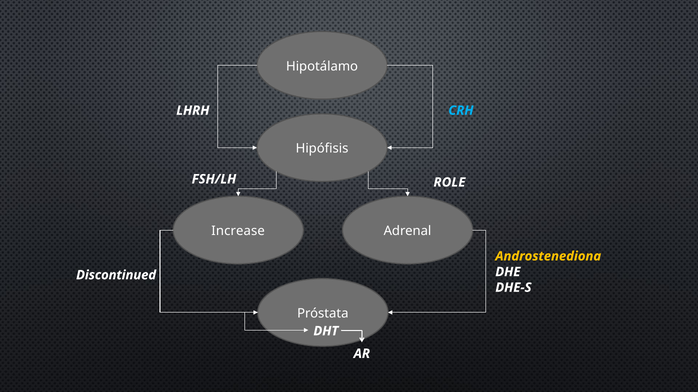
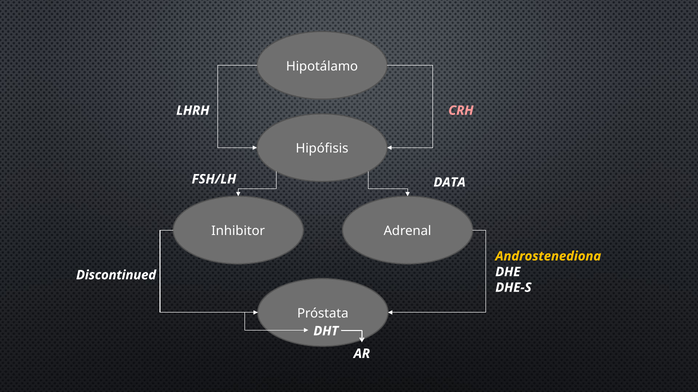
CRH colour: light blue -> pink
ROLE: ROLE -> DATA
Increase: Increase -> Inhibitor
